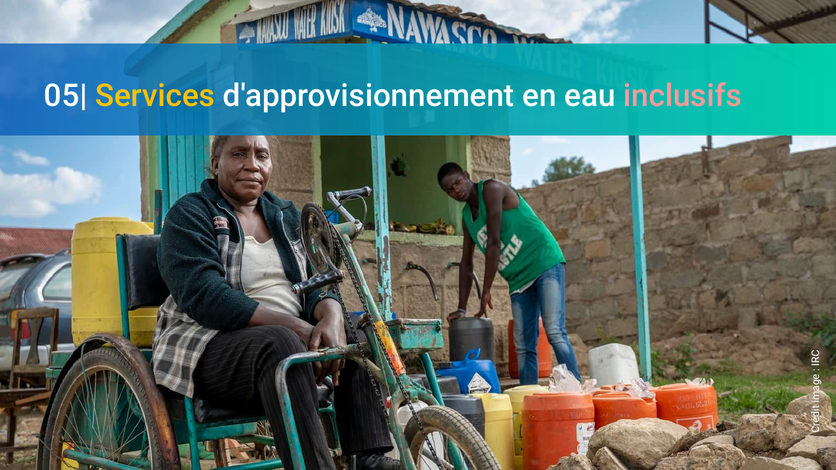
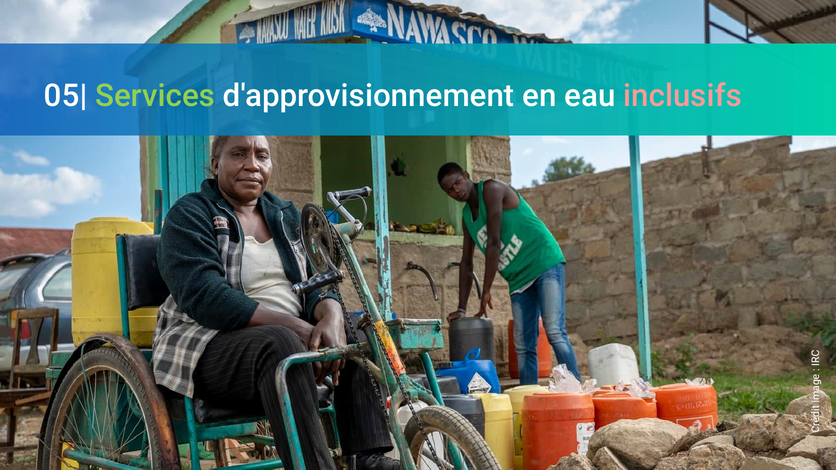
Services colour: yellow -> light green
